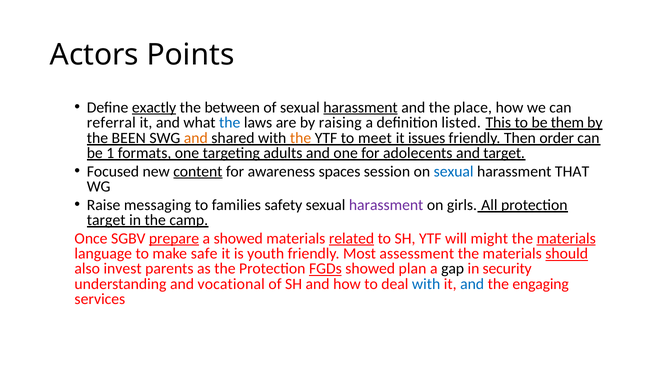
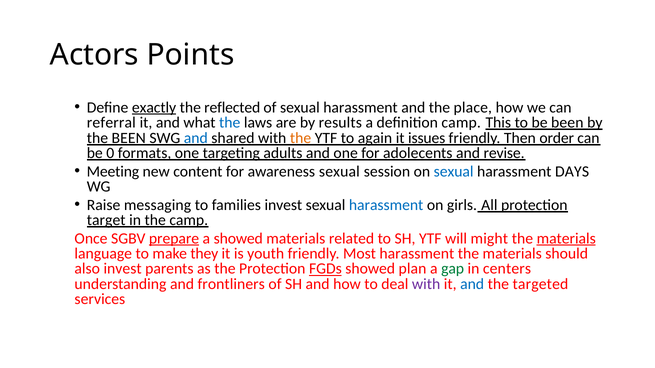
between: between -> reflected
harassment at (360, 108) underline: present -> none
raising: raising -> results
definition listed: listed -> camp
be them: them -> been
and at (196, 138) colour: orange -> blue
meet: meet -> again
1: 1 -> 0
and target: target -> revise
Focused: Focused -> Meeting
content underline: present -> none
awareness spaces: spaces -> sexual
THAT: THAT -> DAYS
families safety: safety -> invest
harassment at (386, 205) colour: purple -> blue
related underline: present -> none
safe: safe -> they
Most assessment: assessment -> harassment
should underline: present -> none
gap colour: black -> green
security: security -> centers
vocational: vocational -> frontliners
with at (426, 284) colour: blue -> purple
engaging: engaging -> targeted
